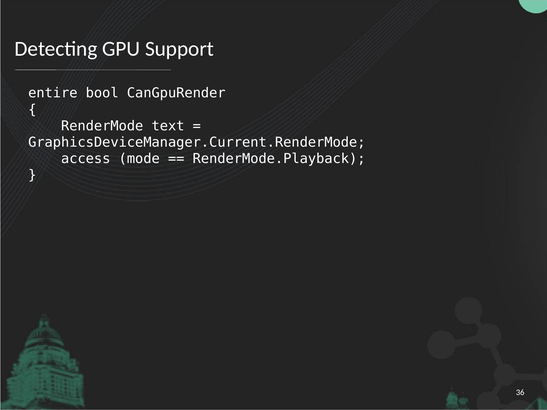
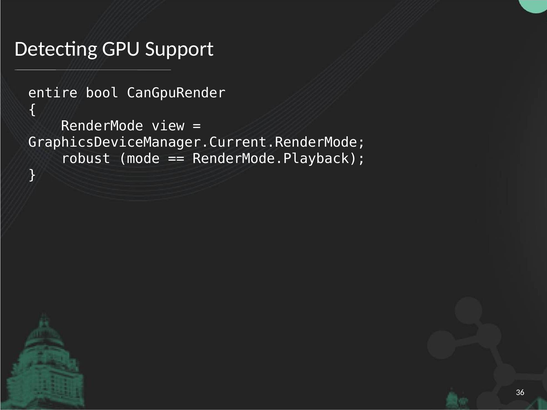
text: text -> view
access: access -> robust
